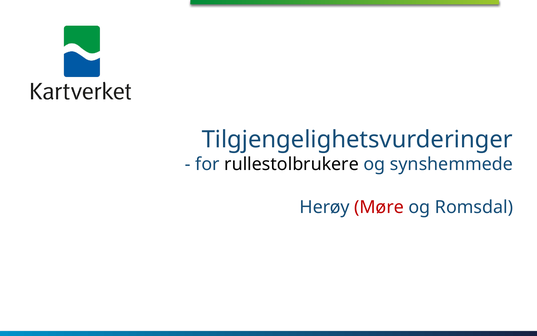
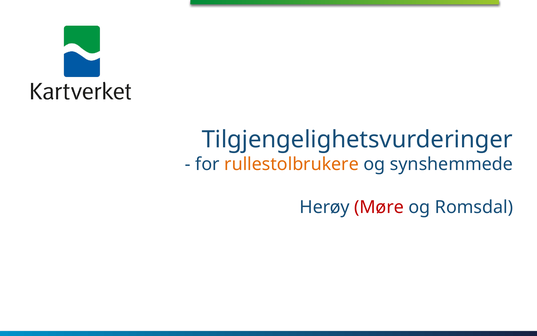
rullestolbrukere colour: black -> orange
